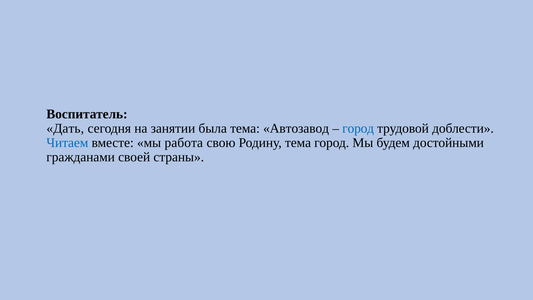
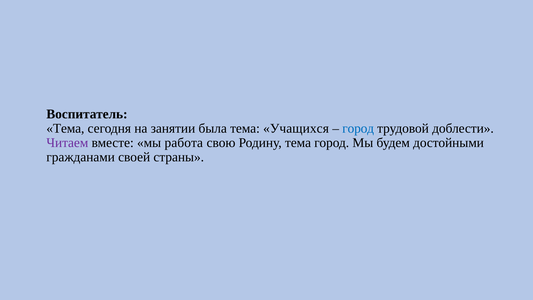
Дать at (65, 128): Дать -> Тема
Автозавод: Автозавод -> Учащихся
Читаем colour: blue -> purple
